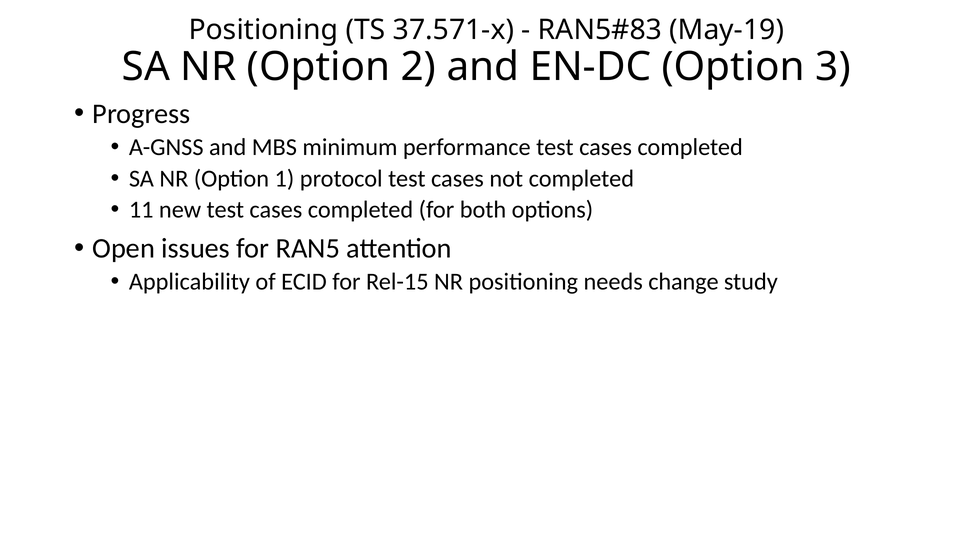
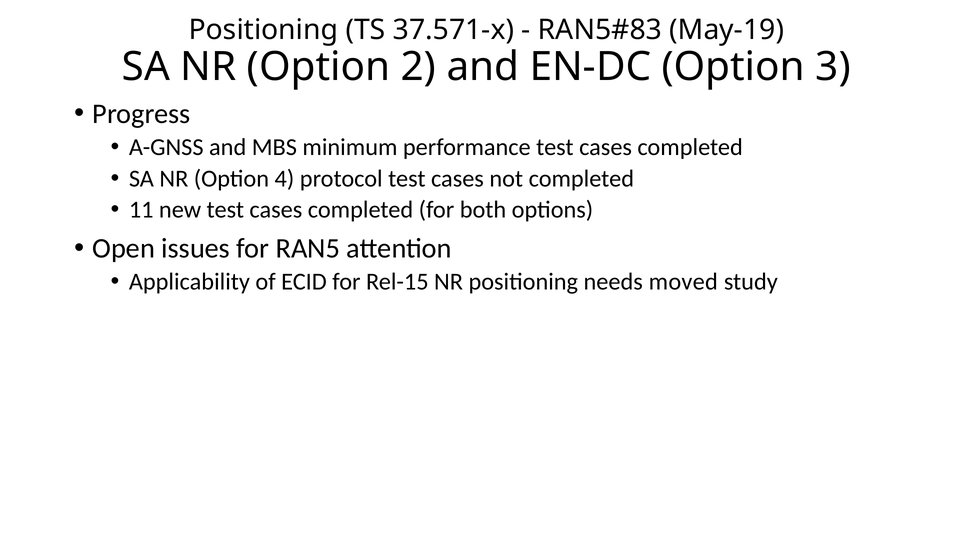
1: 1 -> 4
change: change -> moved
